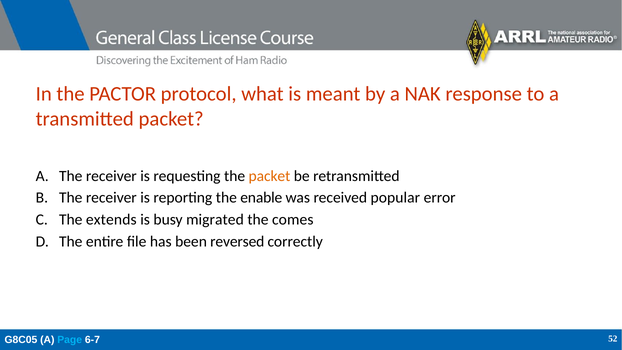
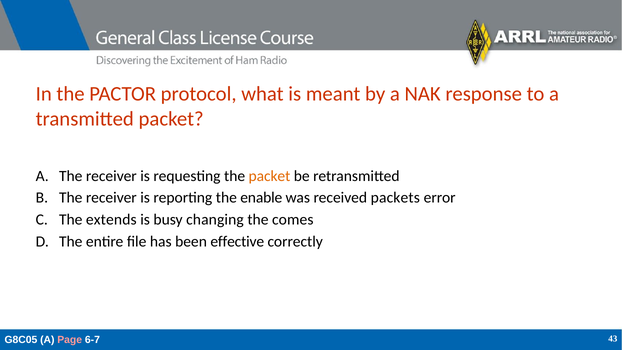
popular: popular -> packets
migrated: migrated -> changing
reversed: reversed -> effective
Page colour: light blue -> pink
52: 52 -> 43
